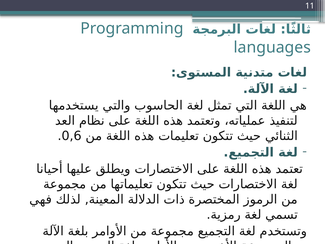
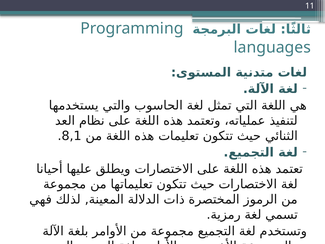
0,6: 0,6 -> 8,1
